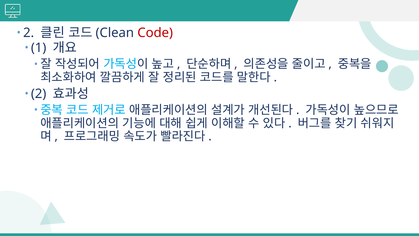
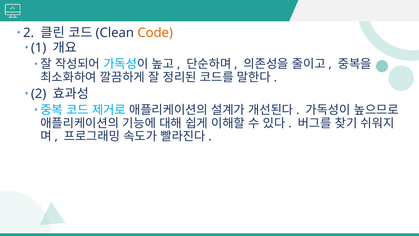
Code colour: red -> orange
